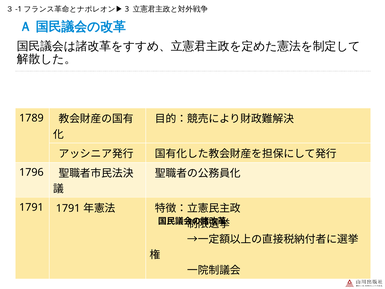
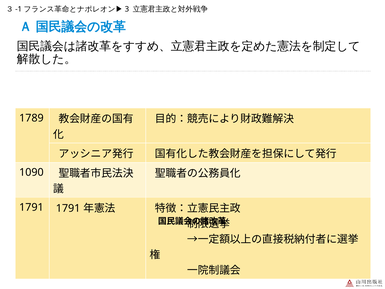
1796: 1796 -> 1090
